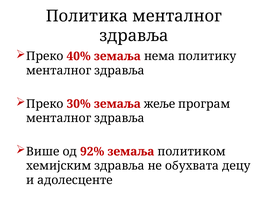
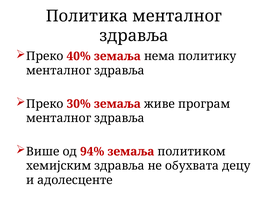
жеље: жеље -> живе
92%: 92% -> 94%
